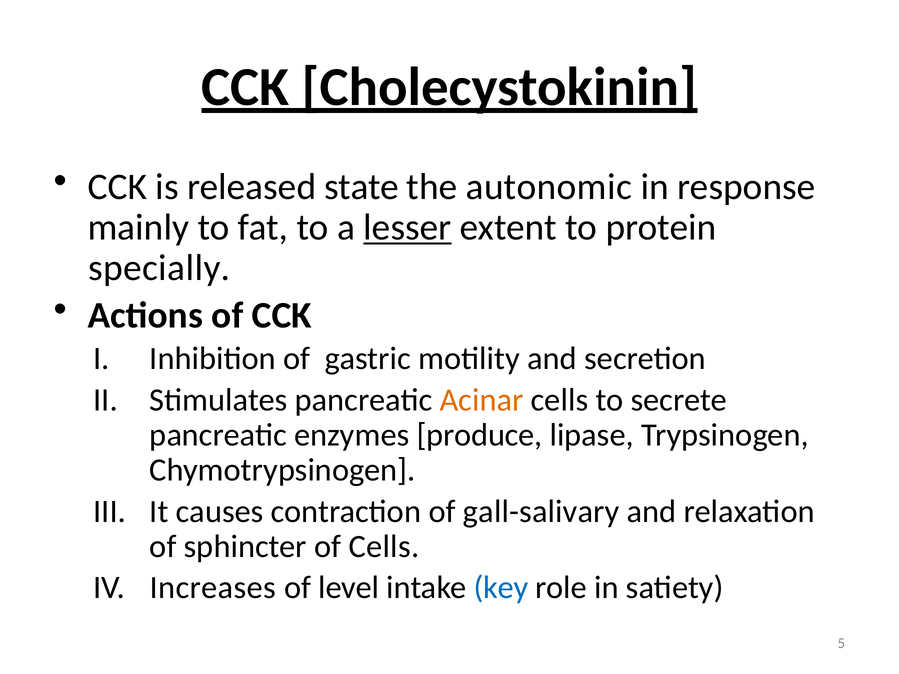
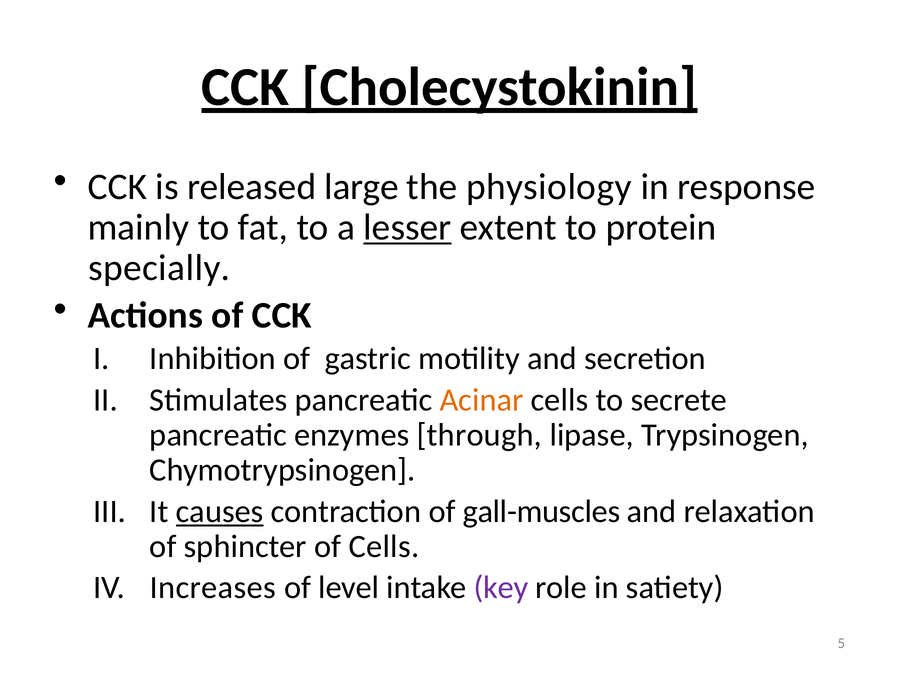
state: state -> large
autonomic: autonomic -> physiology
produce: produce -> through
causes underline: none -> present
gall-salivary: gall-salivary -> gall-muscles
key colour: blue -> purple
